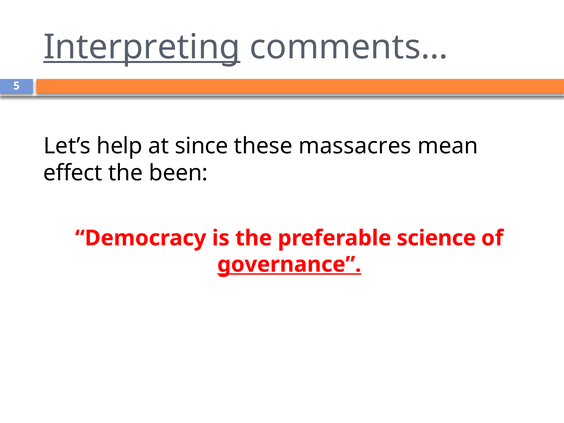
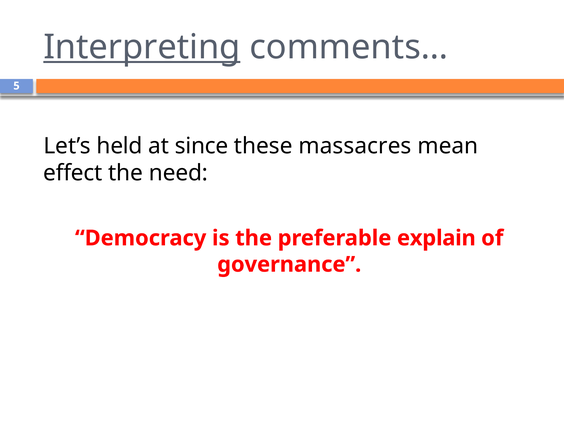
help: help -> held
been: been -> need
science: science -> explain
governance underline: present -> none
